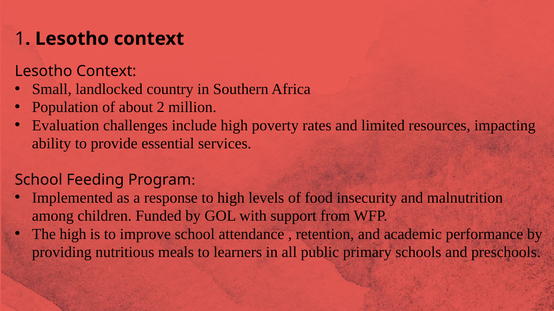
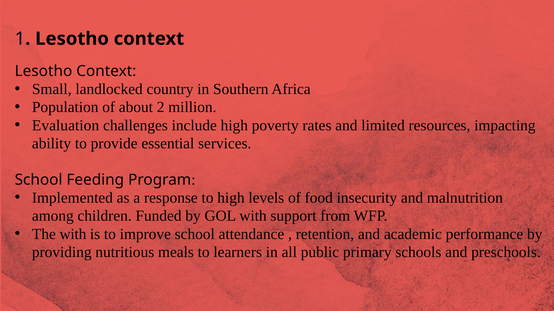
The high: high -> with
